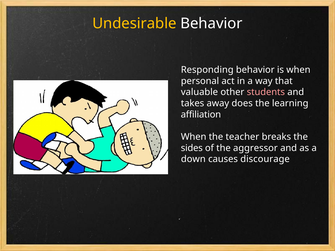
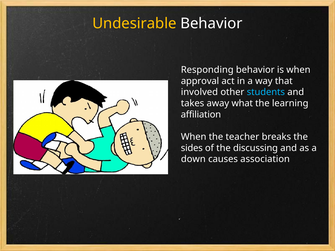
personal: personal -> approval
valuable: valuable -> involved
students colour: pink -> light blue
does: does -> what
aggressor: aggressor -> discussing
discourage: discourage -> association
